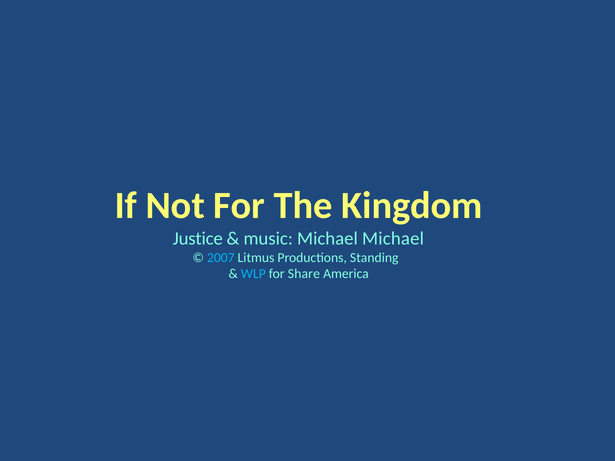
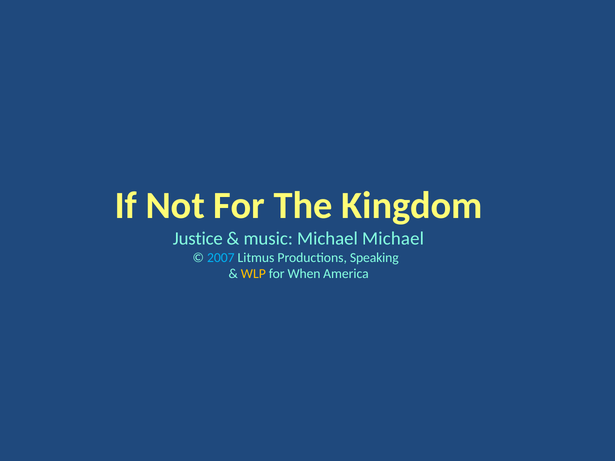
Standing: Standing -> Speaking
WLP colour: light blue -> yellow
Share: Share -> When
